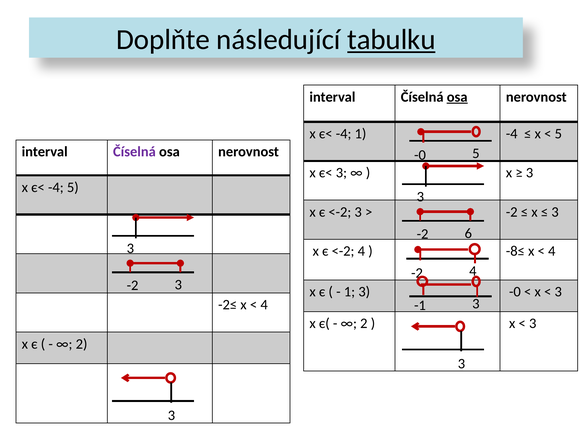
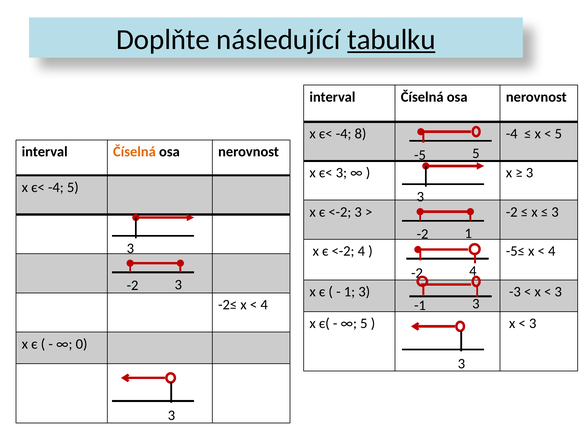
osa at (457, 97) underline: present -> none
-4 1: 1 -> 8
Číselná at (134, 152) colour: purple -> orange
-0 at (420, 155): -0 -> -5
-2 6: 6 -> 1
-8≤: -8≤ -> -5≤
3 -0: -0 -> -3
2 at (364, 323): 2 -> 5
2 at (82, 344): 2 -> 0
